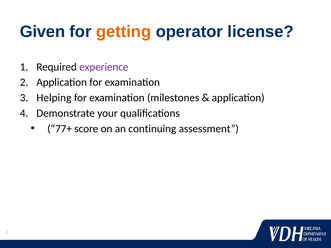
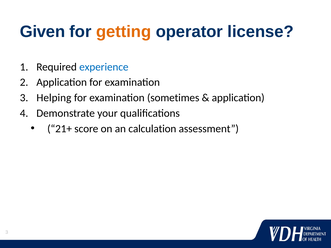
experience colour: purple -> blue
milestones: milestones -> sometimes
77+: 77+ -> 21+
continuing: continuing -> calculation
